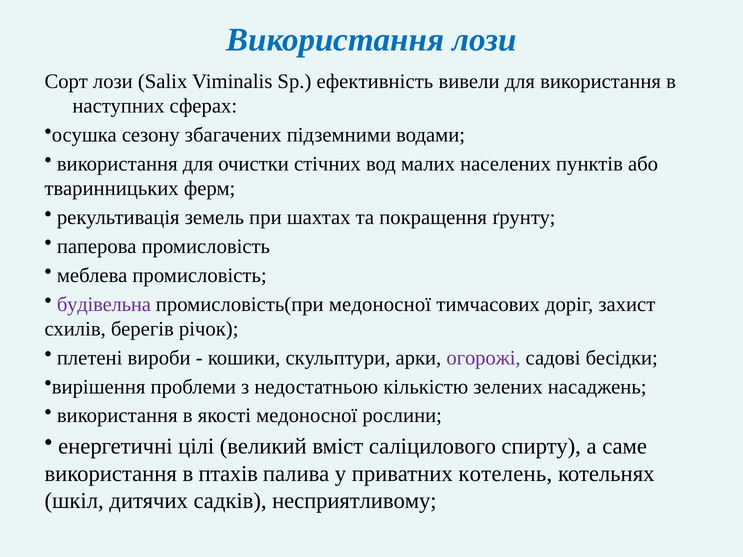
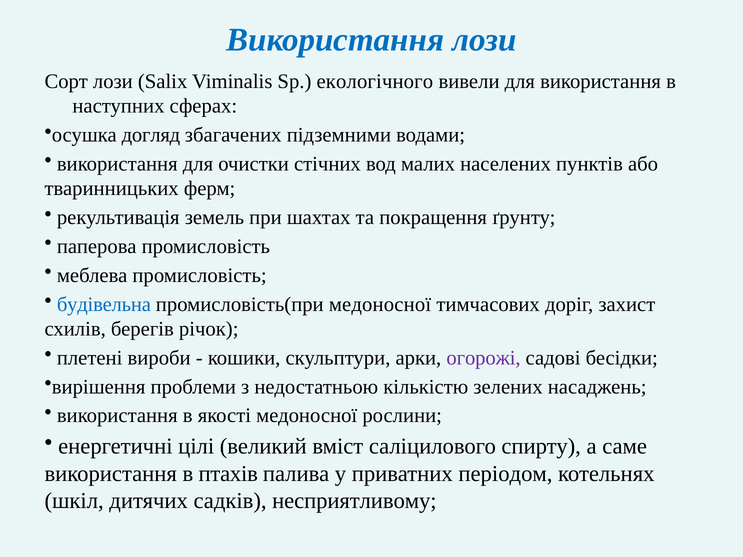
ефективність: ефективність -> екологічного
сезону: сезону -> догляд
будівельна colour: purple -> blue
котелень: котелень -> періодом
